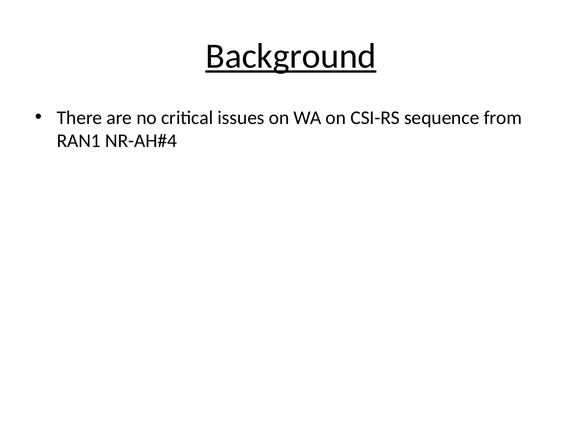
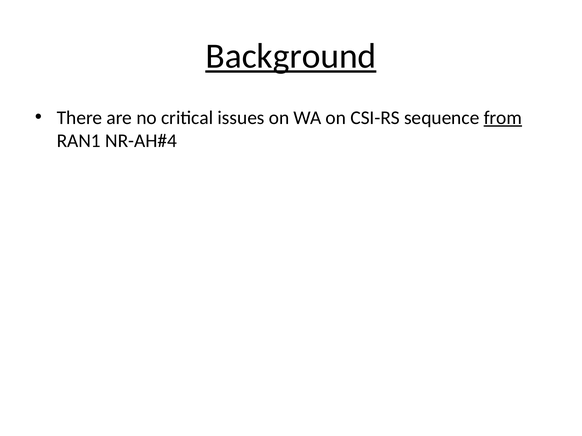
from underline: none -> present
